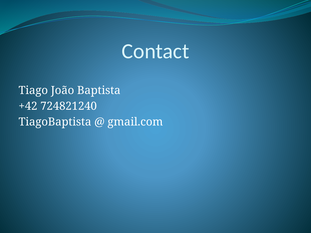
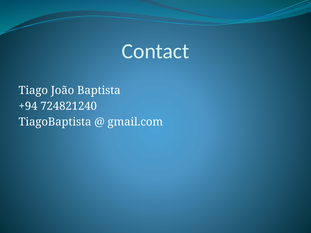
+42: +42 -> +94
